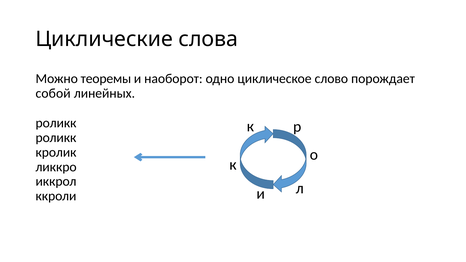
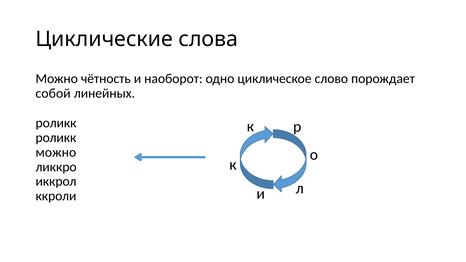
теоремы: теоремы -> чётность
кролик at (56, 152): кролик -> можно
